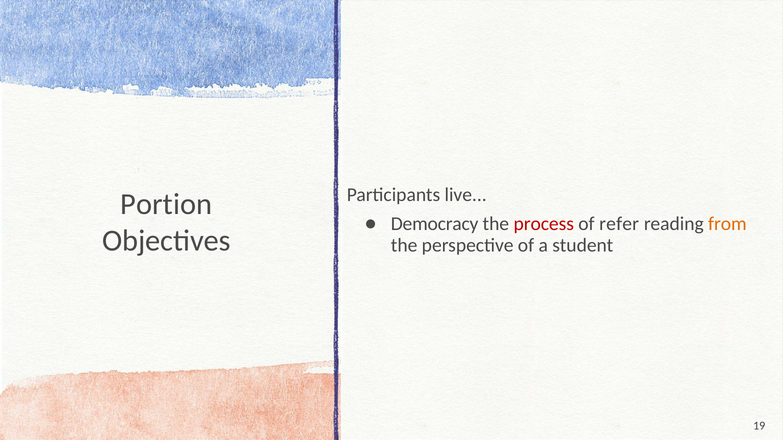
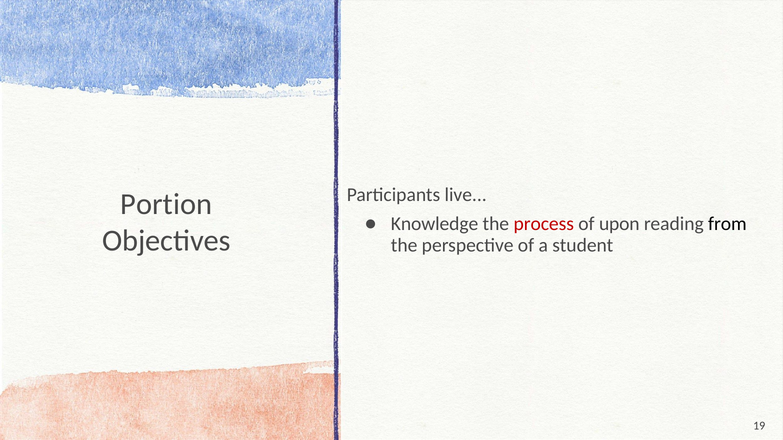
Democracy: Democracy -> Knowledge
refer: refer -> upon
from colour: orange -> black
